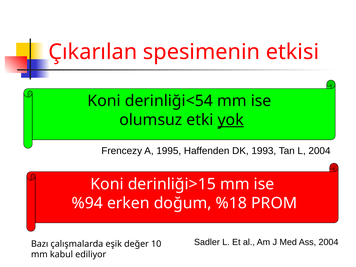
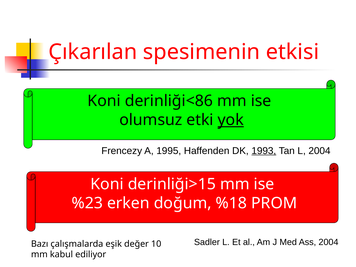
derinliği<54: derinliği<54 -> derinliği<86
1993 underline: none -> present
%94: %94 -> %23
